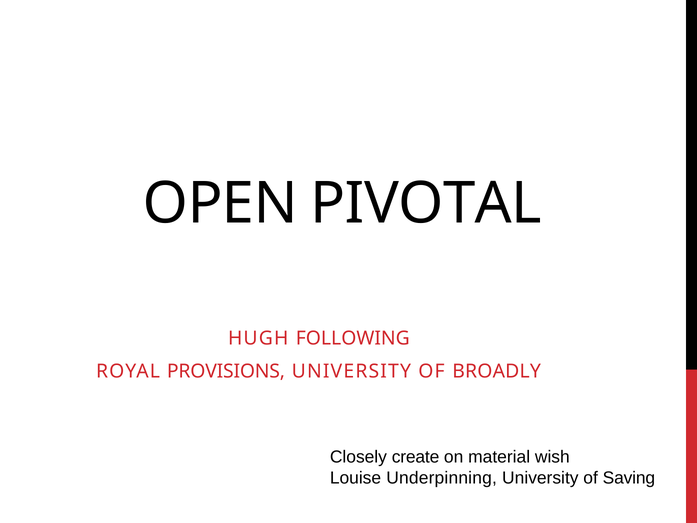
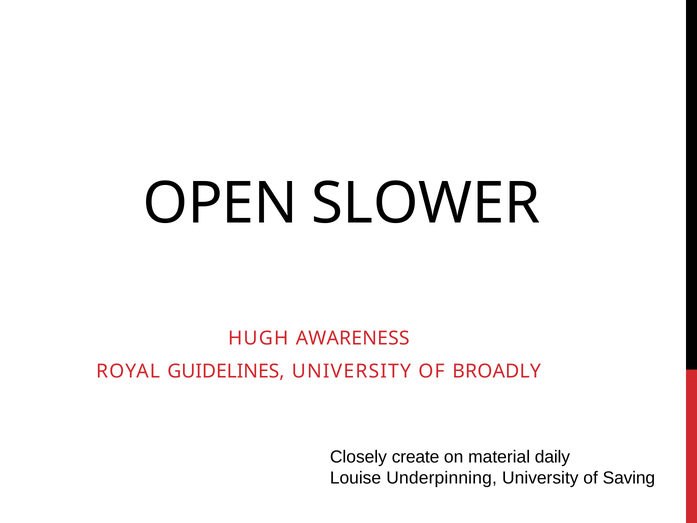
PIVOTAL: PIVOTAL -> SLOWER
FOLLOWING: FOLLOWING -> AWARENESS
PROVISIONS: PROVISIONS -> GUIDELINES
wish: wish -> daily
